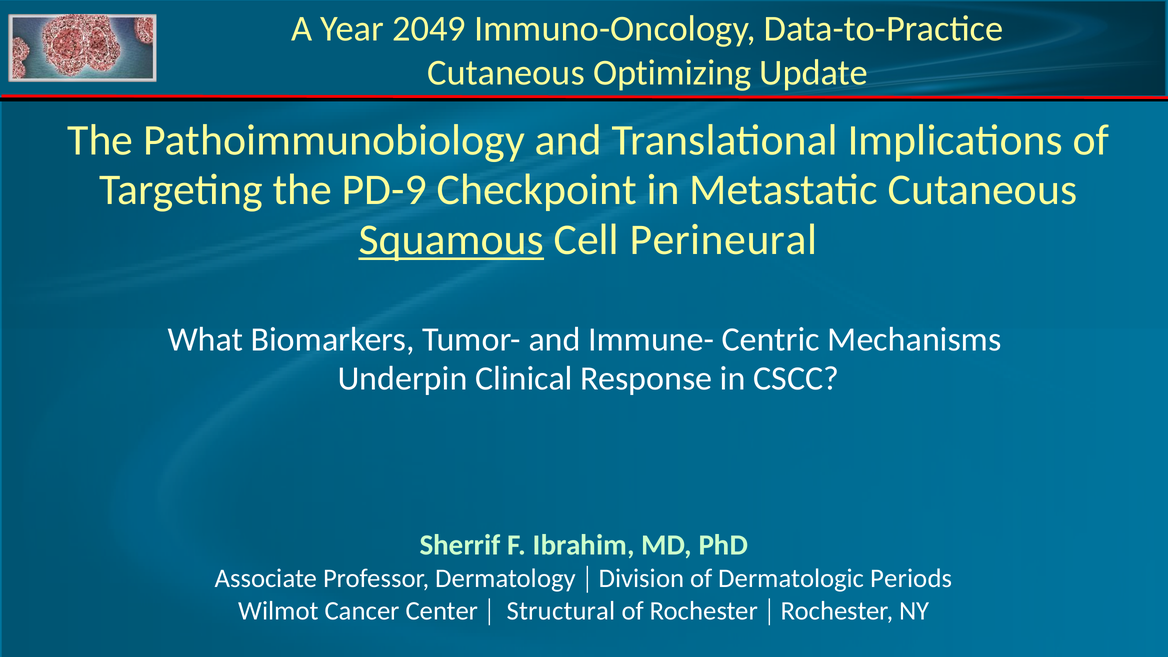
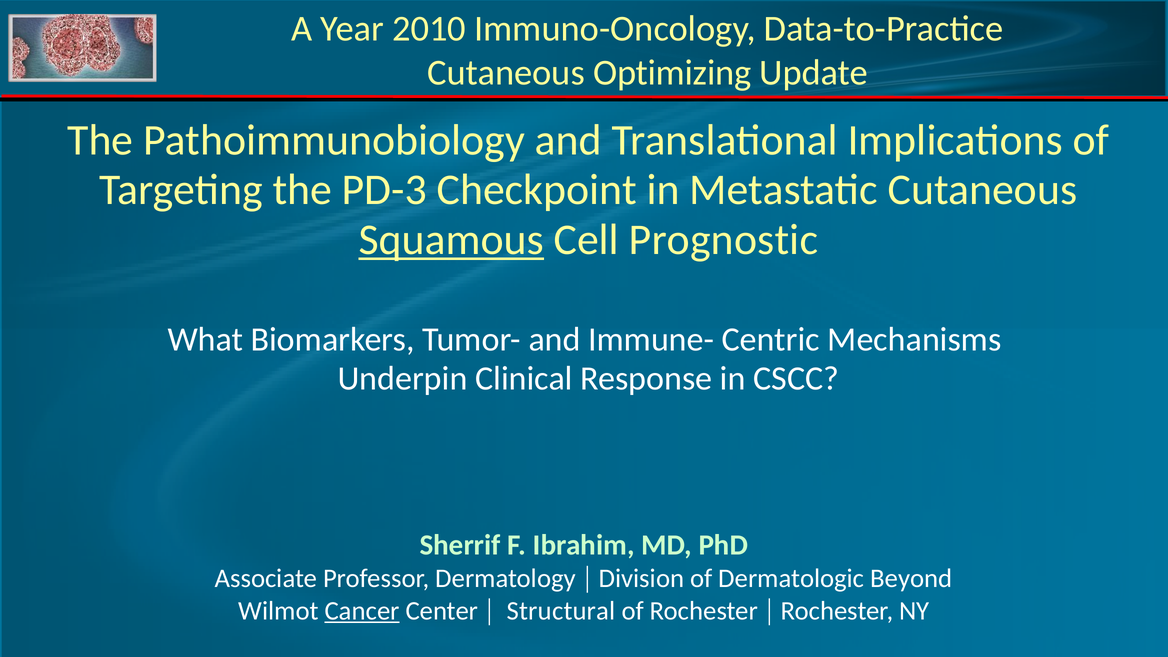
2049: 2049 -> 2010
PD-9: PD-9 -> PD-3
Perineural: Perineural -> Prognostic
Periods: Periods -> Beyond
Cancer underline: none -> present
